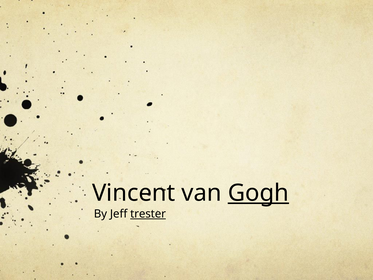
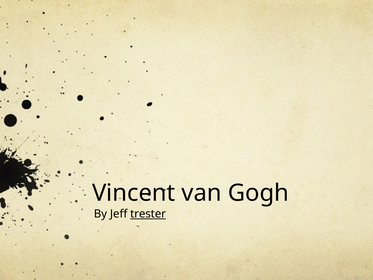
Gogh underline: present -> none
